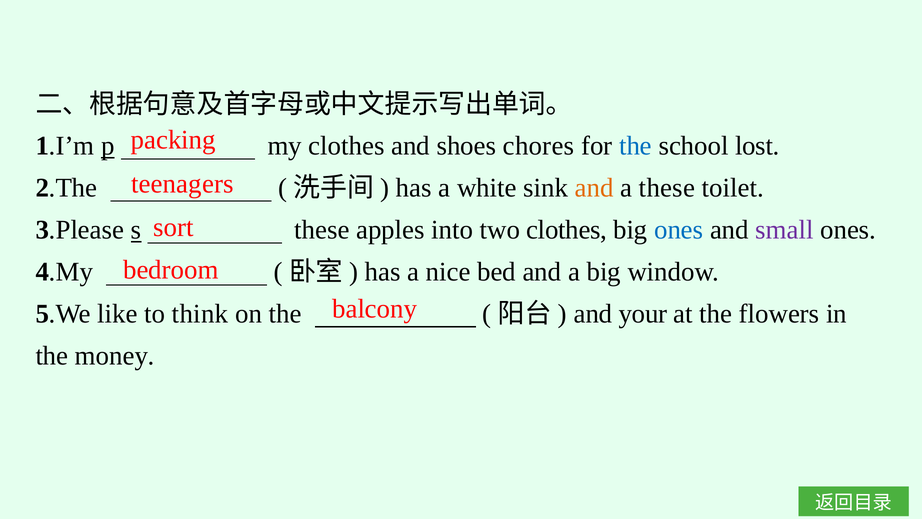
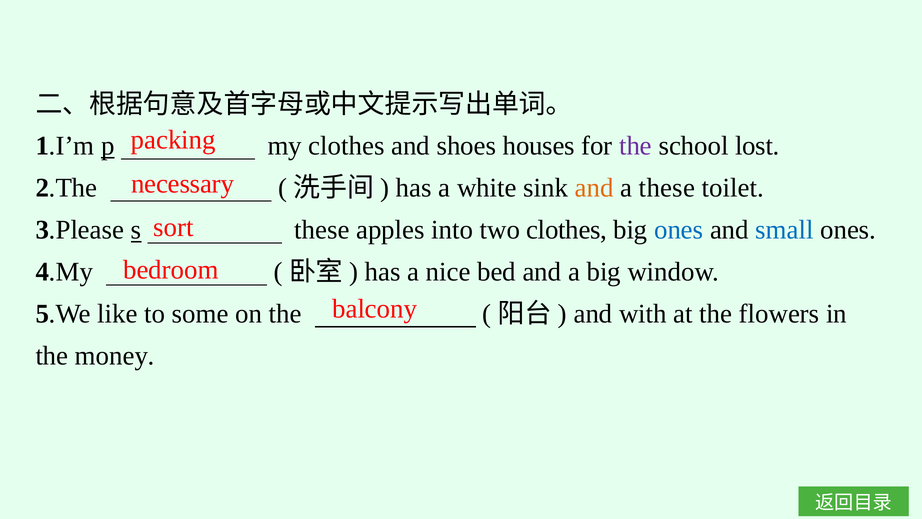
chores: chores -> houses
the at (635, 146) colour: blue -> purple
teenagers: teenagers -> necessary
small colour: purple -> blue
think: think -> some
your: your -> with
